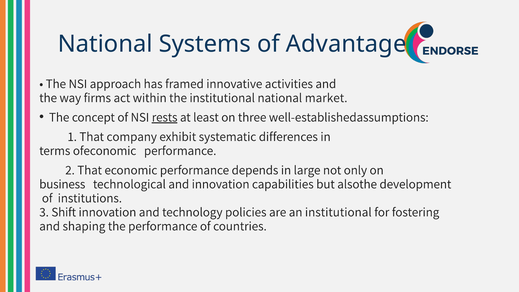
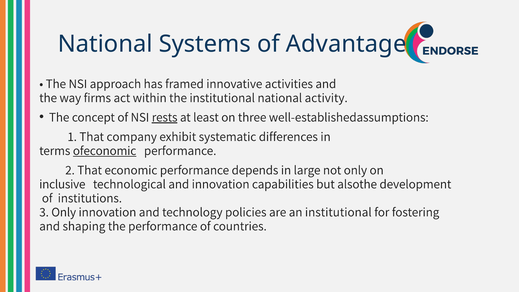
market: market -> activity
ofeconomic underline: none -> present
business: business -> inclusive
3 Shift: Shift -> Only
